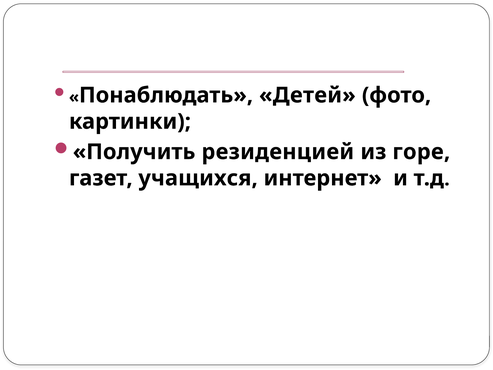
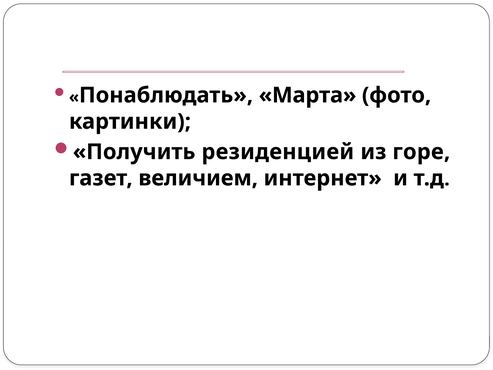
Детей: Детей -> Марта
учащихся: учащихся -> величием
